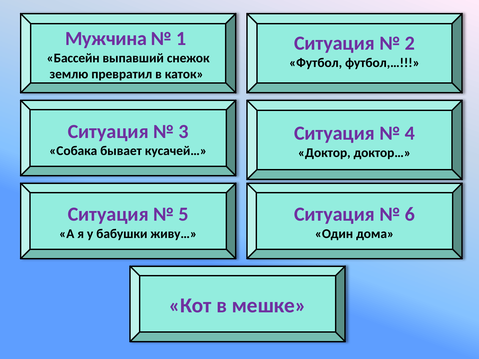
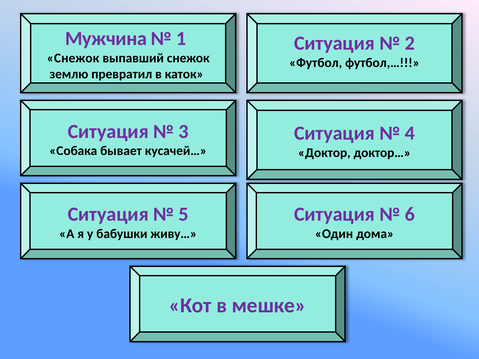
Бассейн at (73, 58): Бассейн -> Снежок
